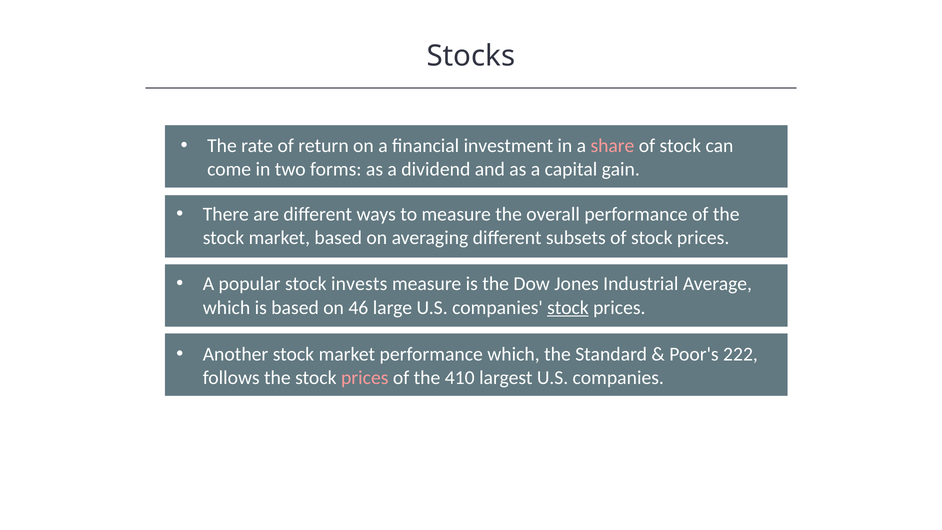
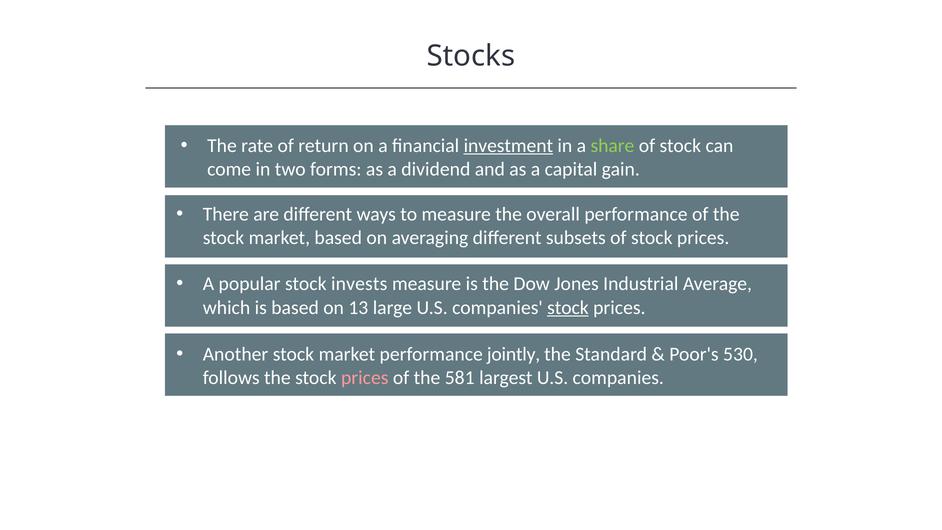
investment underline: none -> present
share colour: pink -> light green
46: 46 -> 13
performance which: which -> jointly
222: 222 -> 530
410: 410 -> 581
